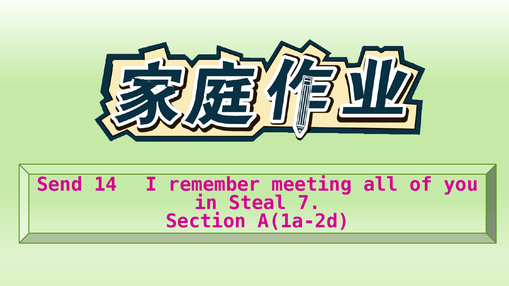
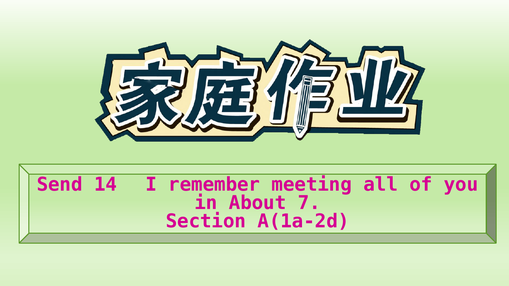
Steal: Steal -> About
